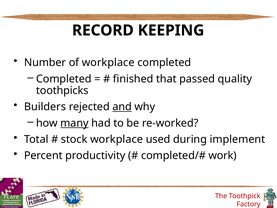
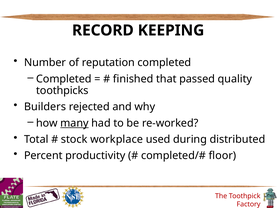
of workplace: workplace -> reputation
and underline: present -> none
implement: implement -> distributed
work: work -> floor
